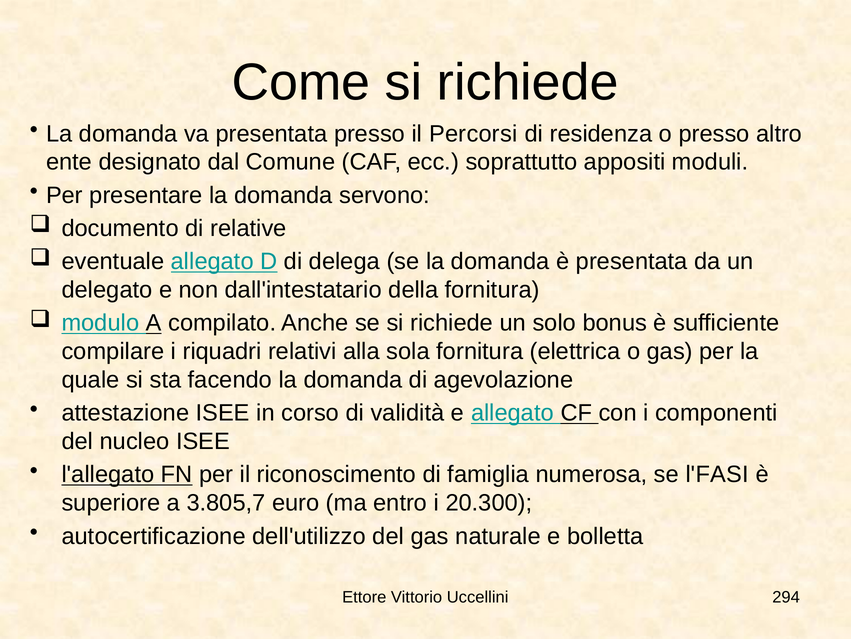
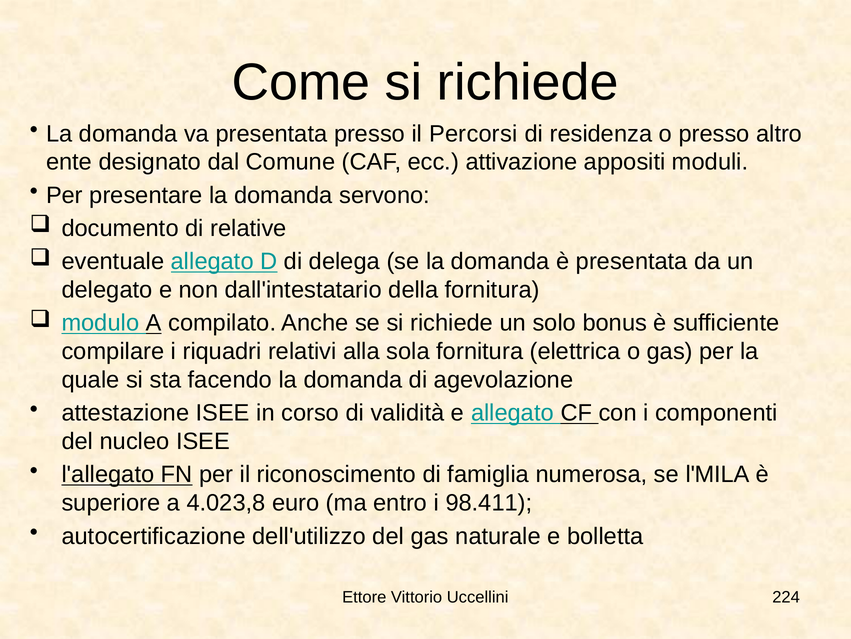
soprattutto: soprattutto -> attivazione
l'FASI: l'FASI -> l'MILA
3.805,7: 3.805,7 -> 4.023,8
20.300: 20.300 -> 98.411
294: 294 -> 224
